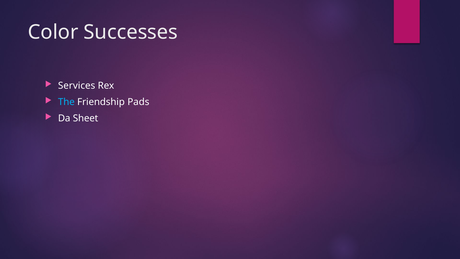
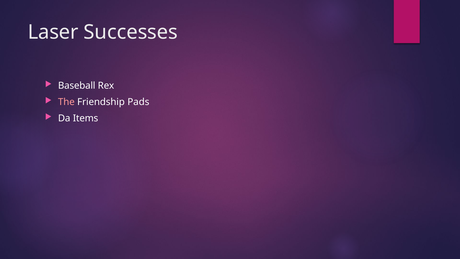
Color: Color -> Laser
Services: Services -> Baseball
The colour: light blue -> pink
Sheet: Sheet -> Items
